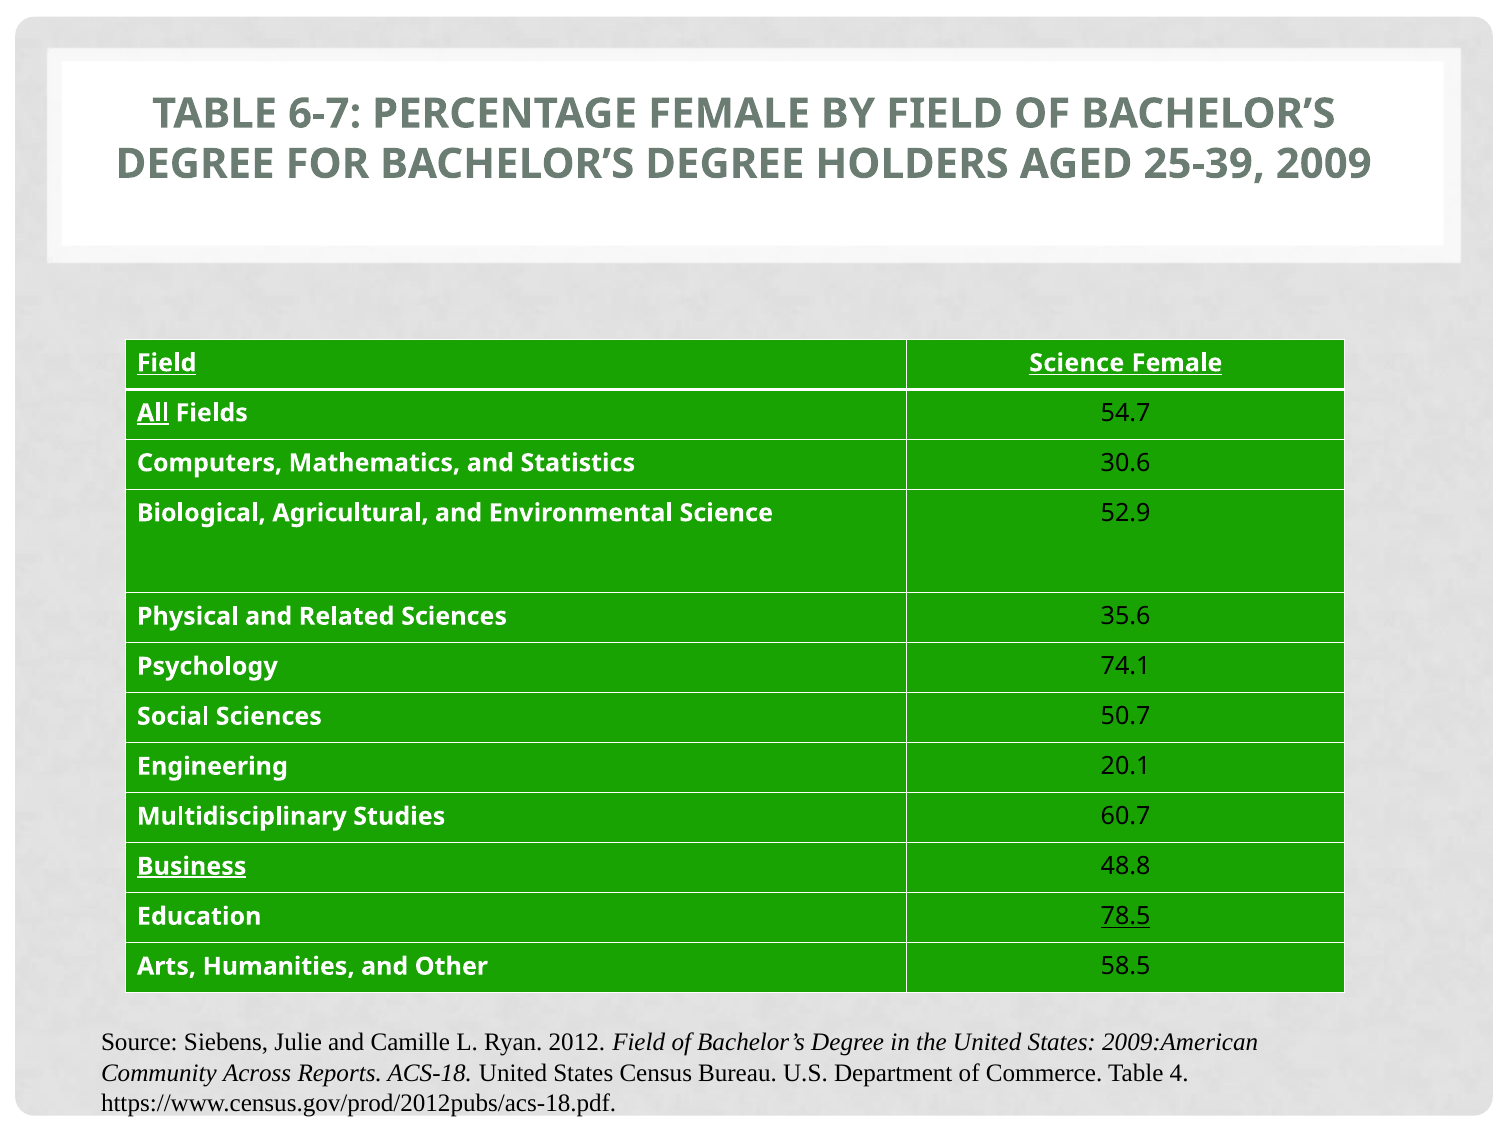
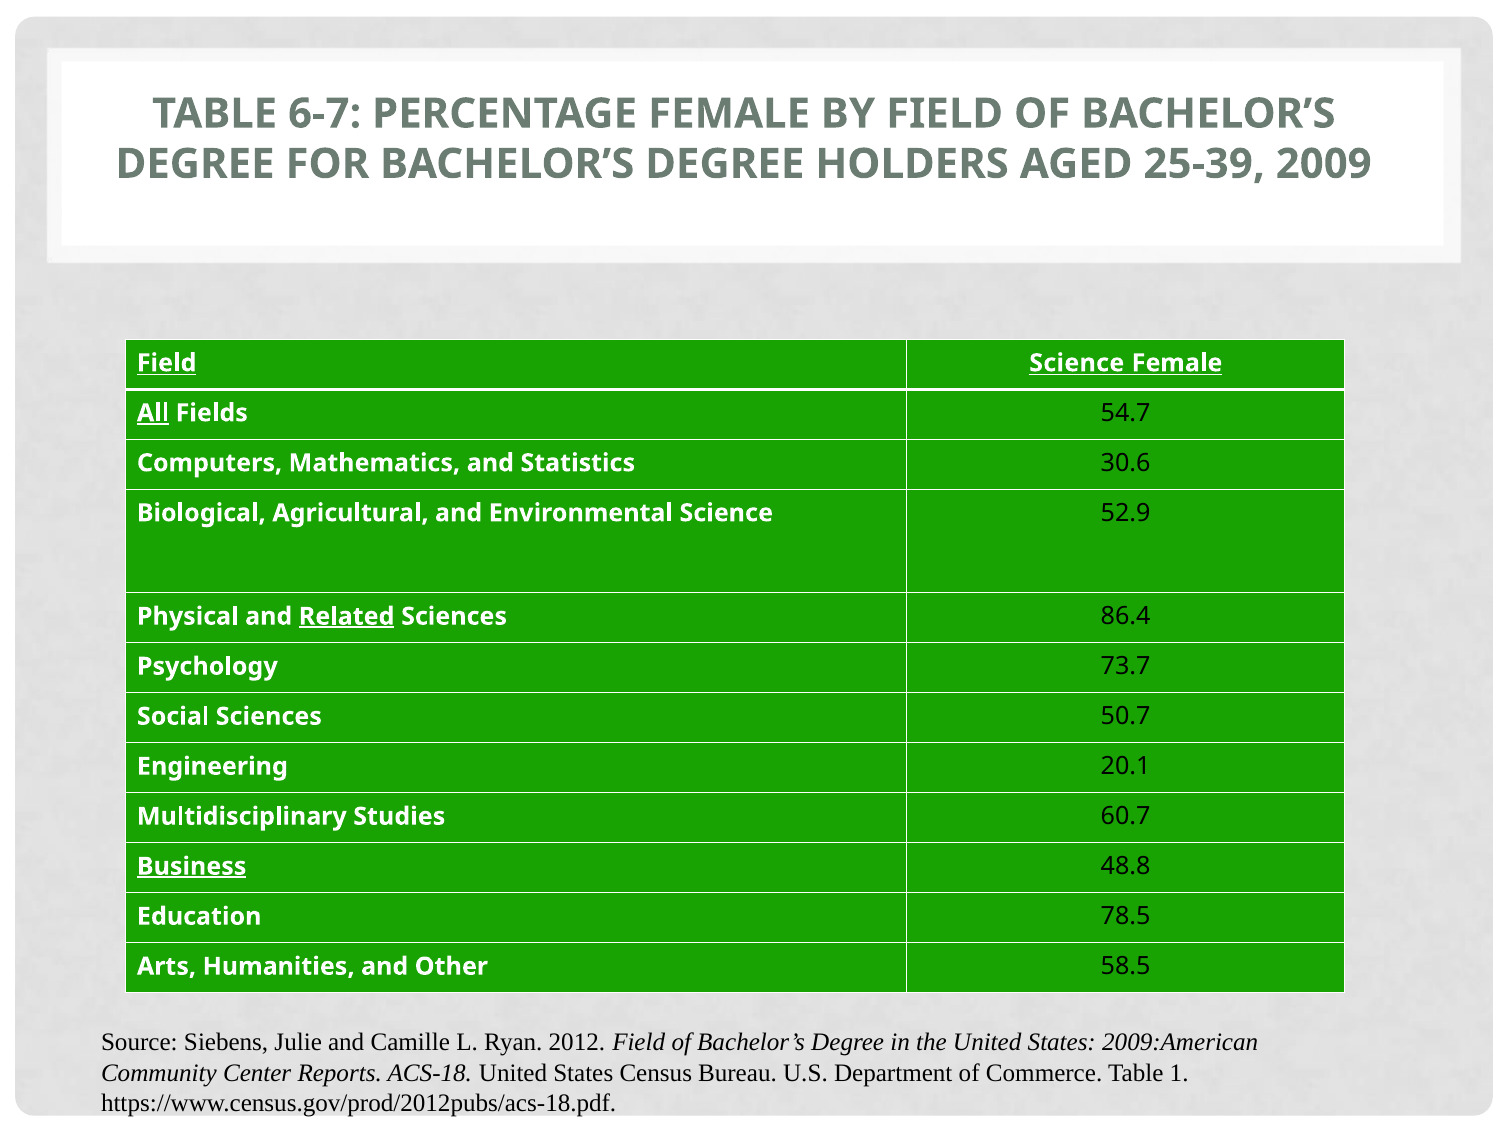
Related underline: none -> present
35.6: 35.6 -> 86.4
74.1: 74.1 -> 73.7
78.5 underline: present -> none
Across: Across -> Center
4: 4 -> 1
